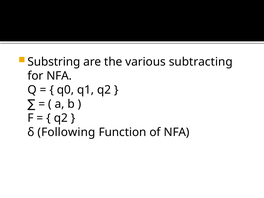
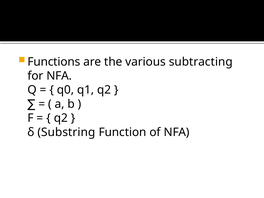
Substring: Substring -> Functions
Following: Following -> Substring
